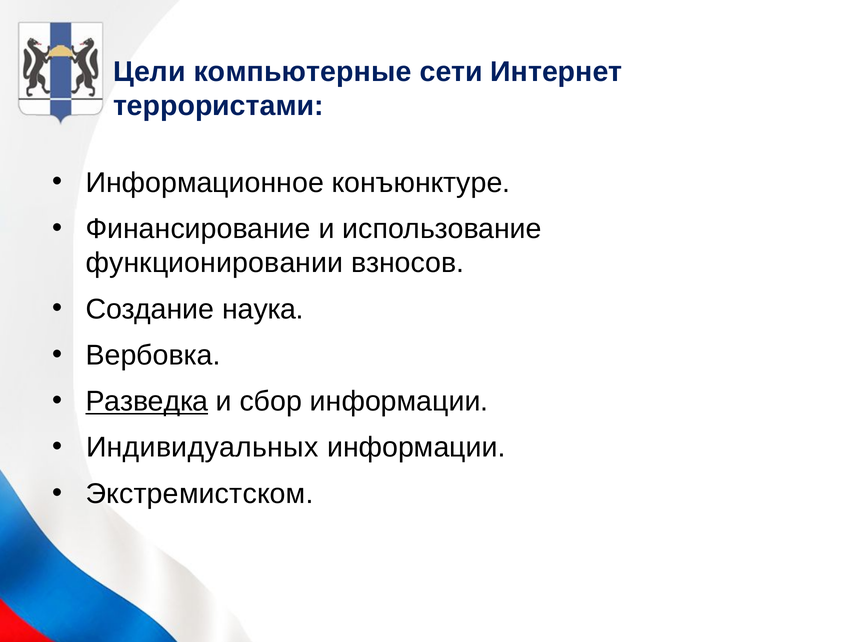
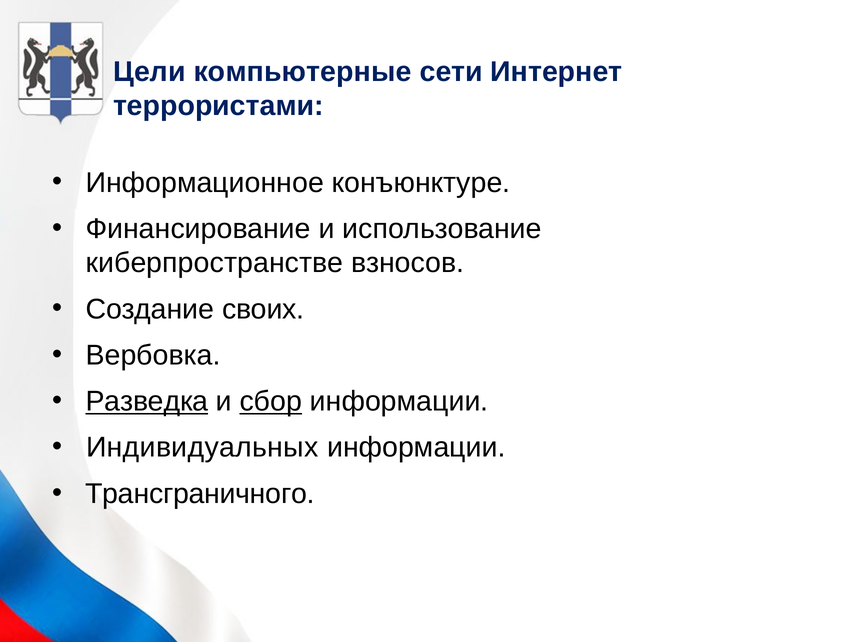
функционировании: функционировании -> киберпространстве
наука: наука -> своих
сбор underline: none -> present
Экстремистском: Экстремистском -> Трансграничного
